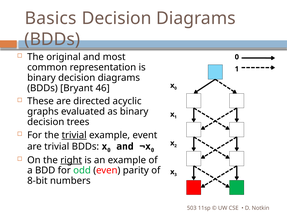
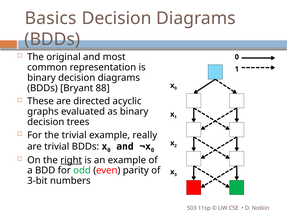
46: 46 -> 88
trivial at (74, 135) underline: present -> none
event: event -> really
8-bit: 8-bit -> 3-bit
